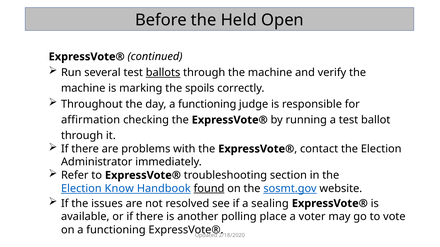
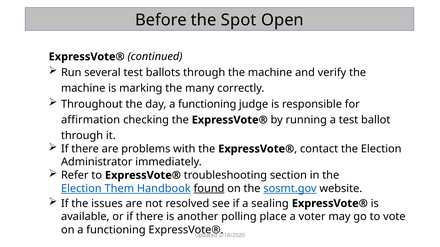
Held: Held -> Spot
ballots underline: present -> none
spoils: spoils -> many
Know: Know -> Them
